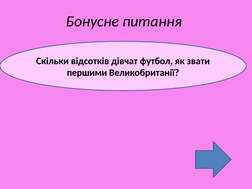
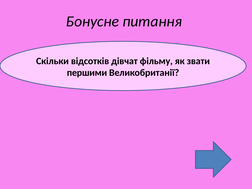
футбол: футбол -> фільму
